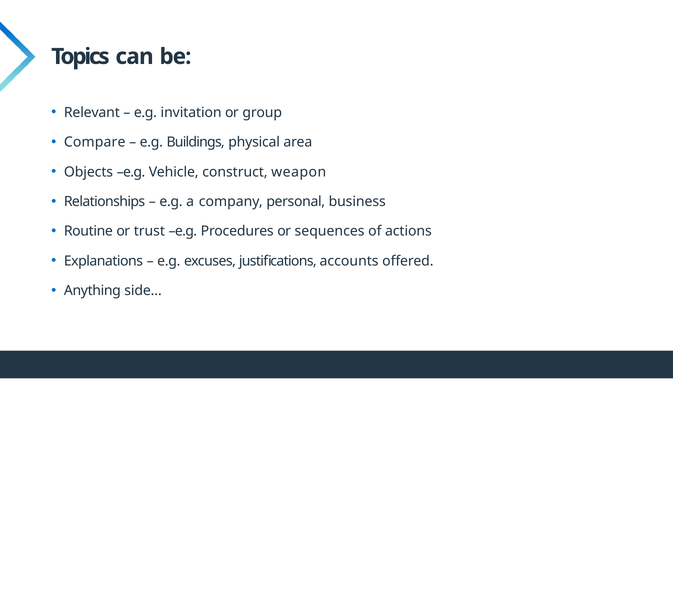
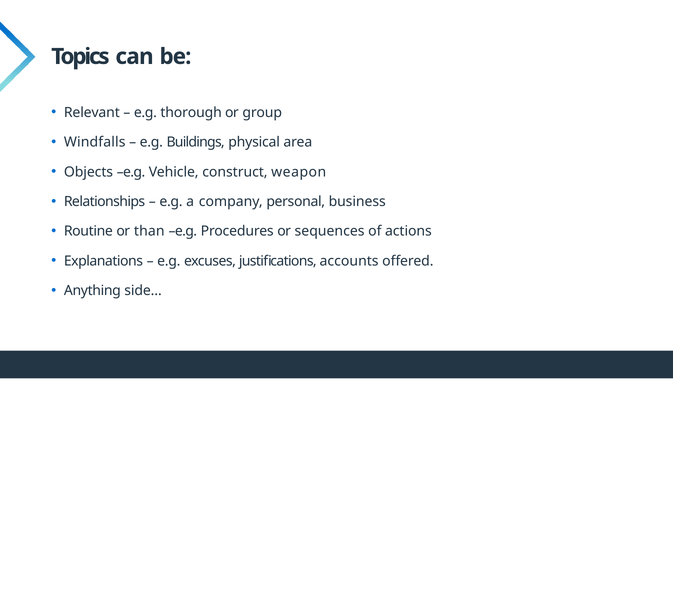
invitation: invitation -> thorough
Compare: Compare -> Windfalls
trust: trust -> than
